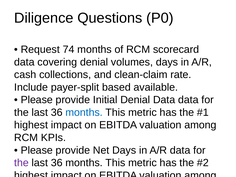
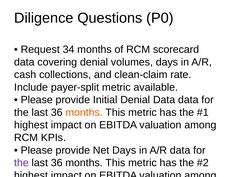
74: 74 -> 34
payer-split based: based -> metric
months at (84, 112) colour: blue -> orange
